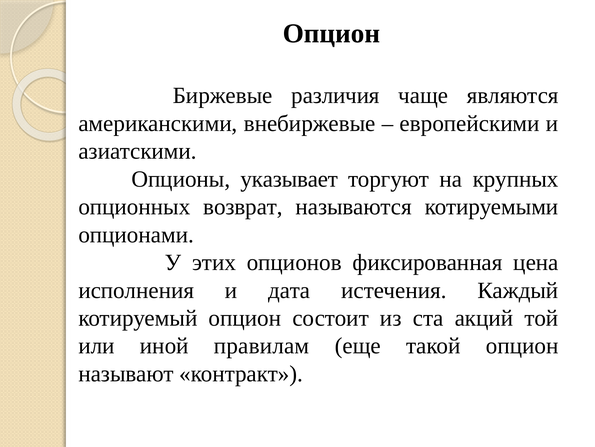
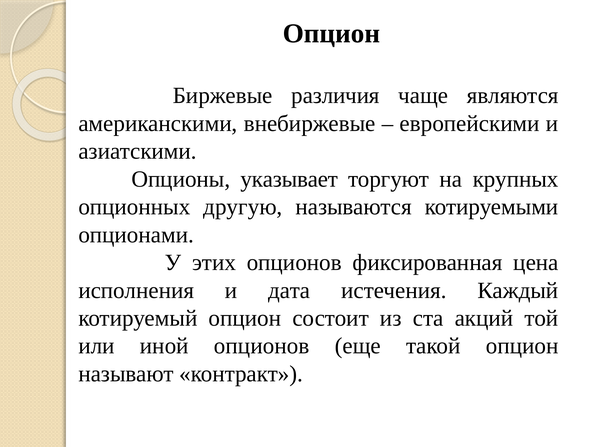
возврат: возврат -> другую
иной правилам: правилам -> опционов
